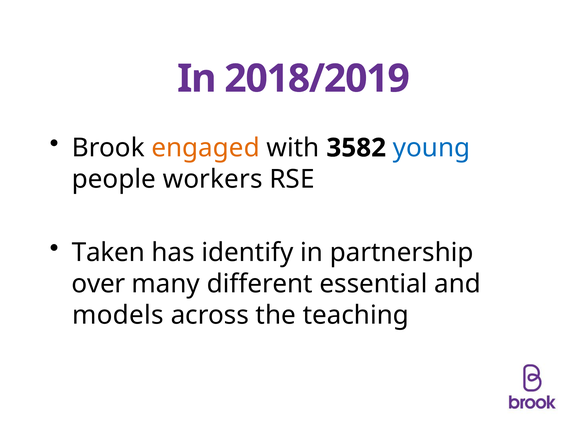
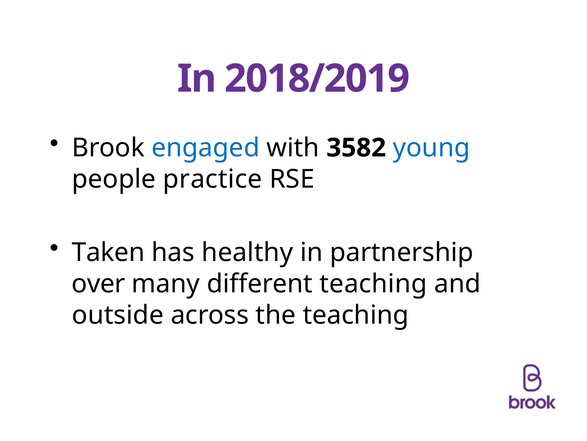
engaged colour: orange -> blue
workers: workers -> practice
identify: identify -> healthy
different essential: essential -> teaching
models: models -> outside
